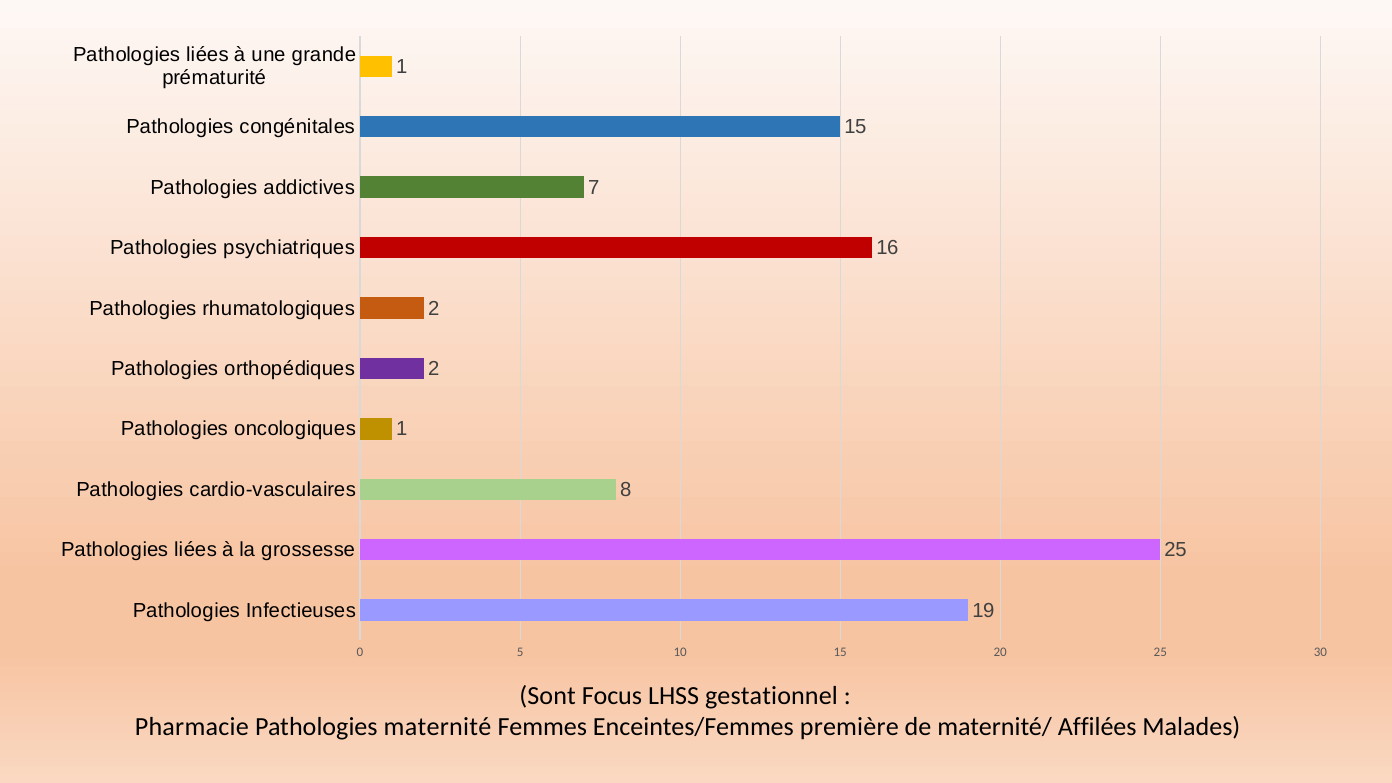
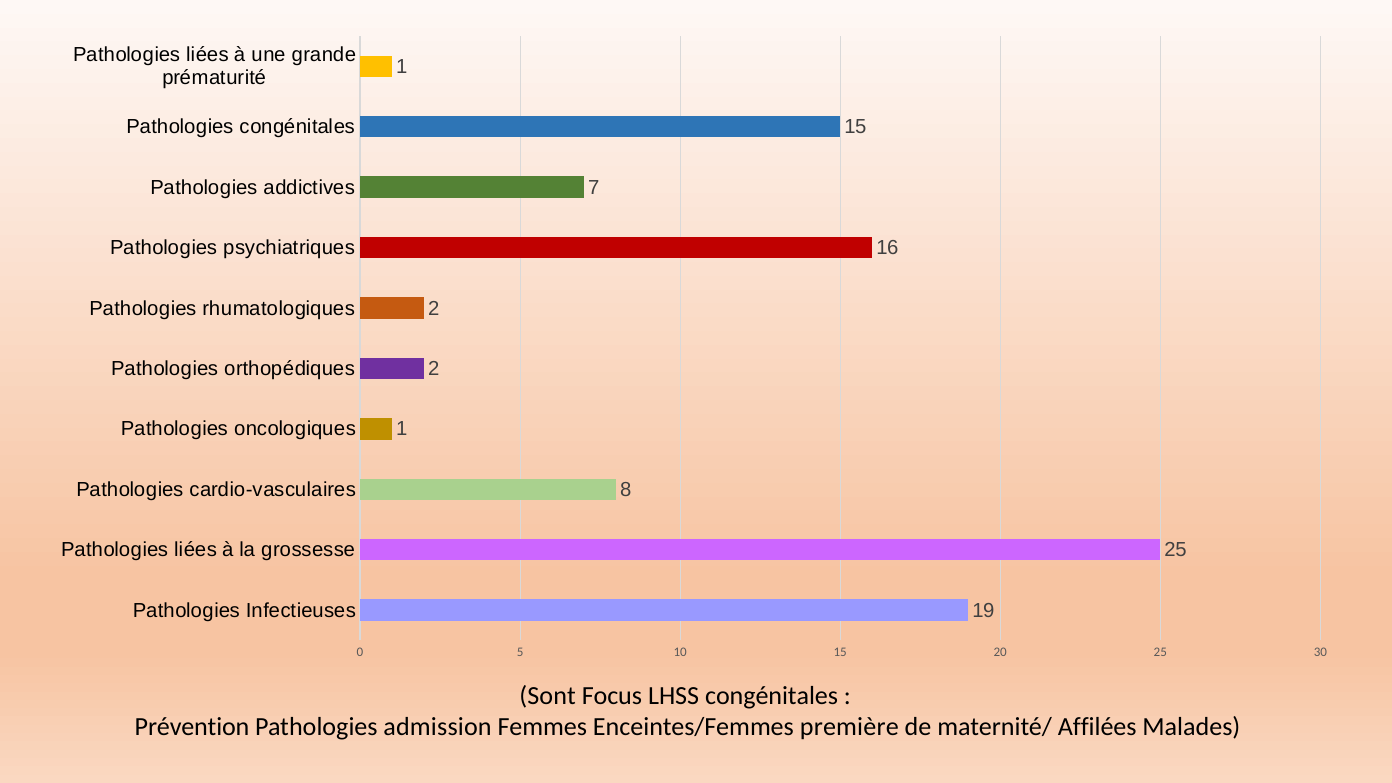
LHSS gestationnel: gestationnel -> congénitales
Pharmacie: Pharmacie -> Prévention
maternité: maternité -> admission
